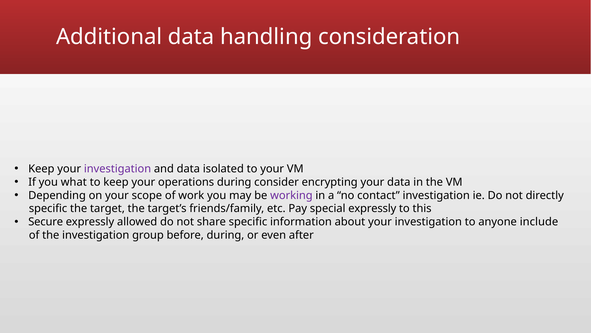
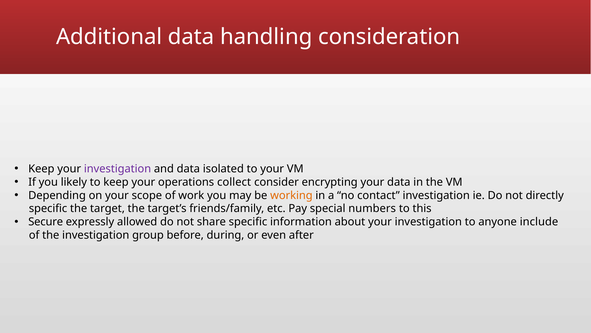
what: what -> likely
operations during: during -> collect
working colour: purple -> orange
special expressly: expressly -> numbers
